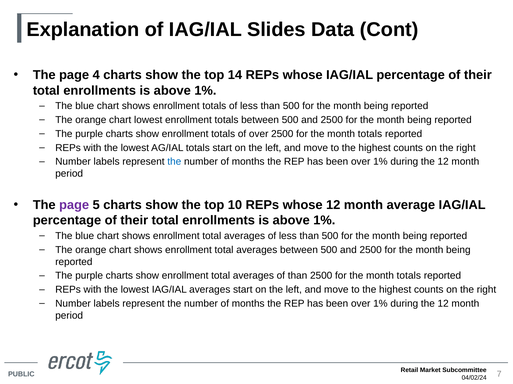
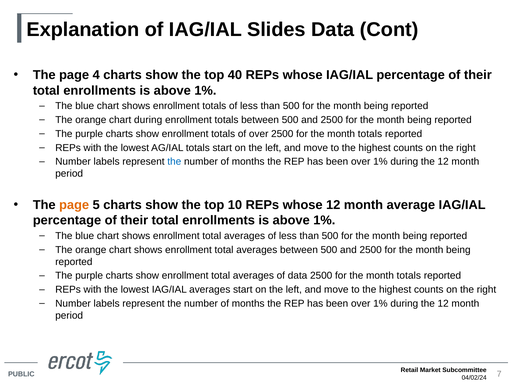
14: 14 -> 40
chart lowest: lowest -> during
page at (74, 205) colour: purple -> orange
of than: than -> data
